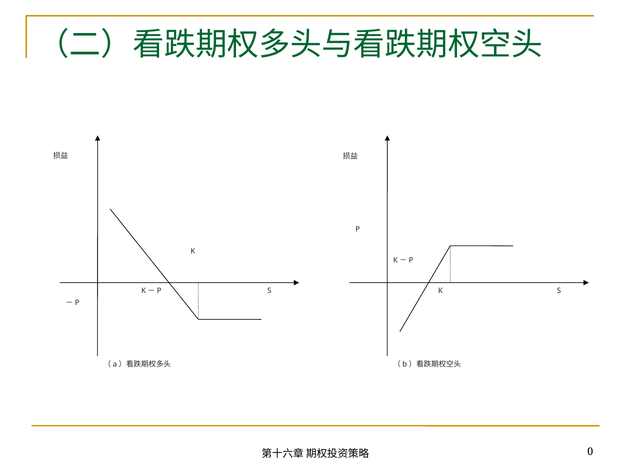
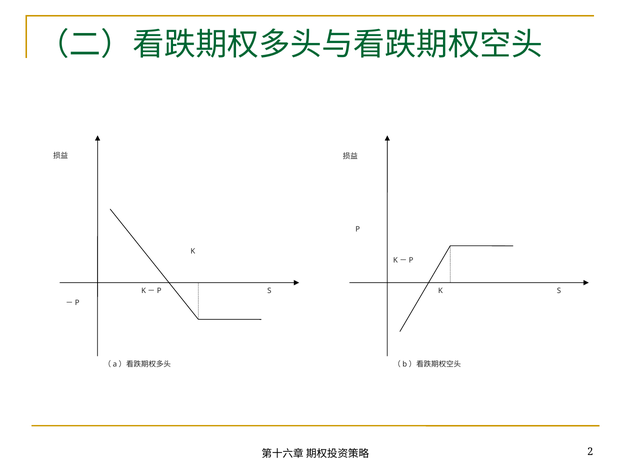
0: 0 -> 2
